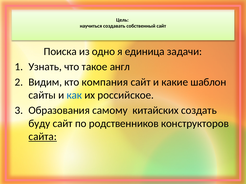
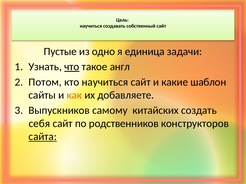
Поиска: Поиска -> Пустые
что underline: none -> present
Видим: Видим -> Потом
кто компания: компания -> научиться
как colour: blue -> orange
российское: российское -> добавляете
Образования: Образования -> Выпускников
буду: буду -> себя
